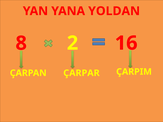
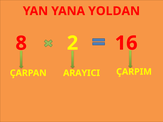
ÇARPAR: ÇARPAR -> ARAYICI
